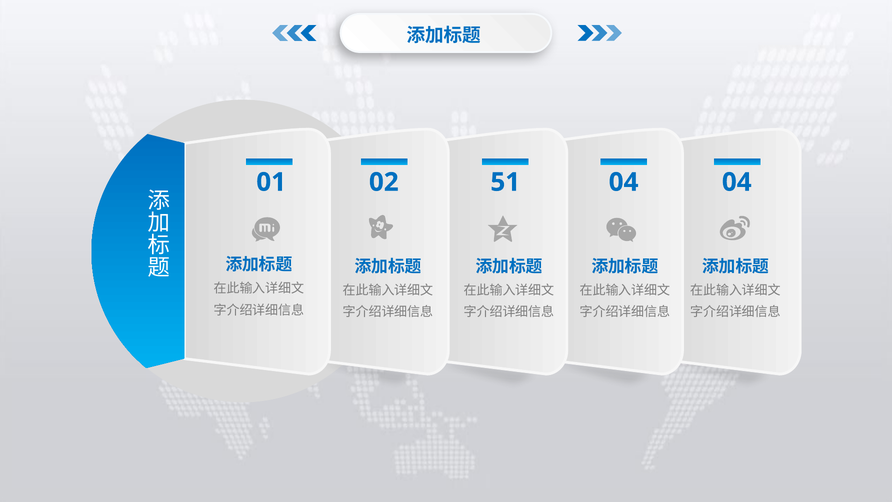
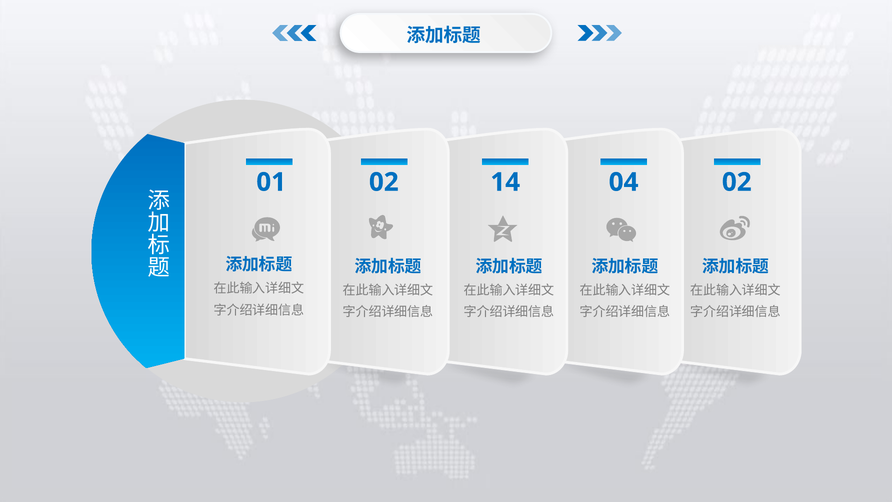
51: 51 -> 14
04 04: 04 -> 02
